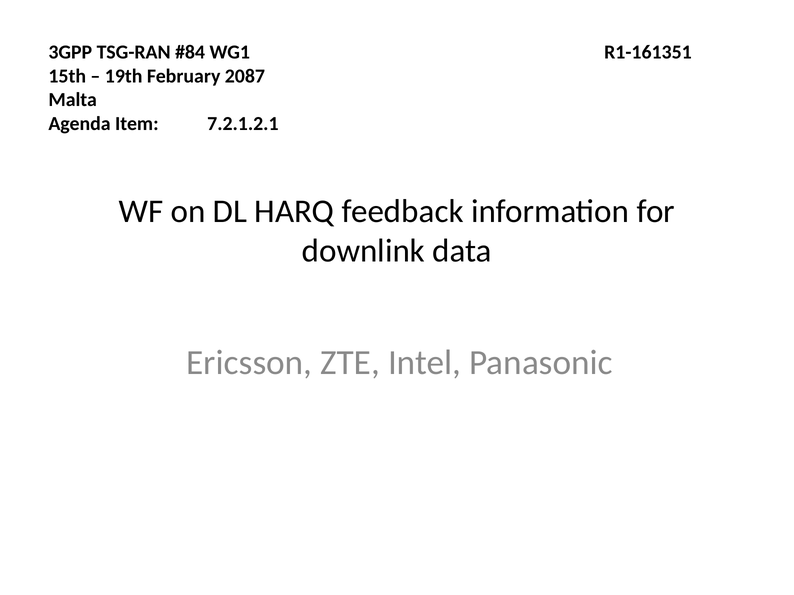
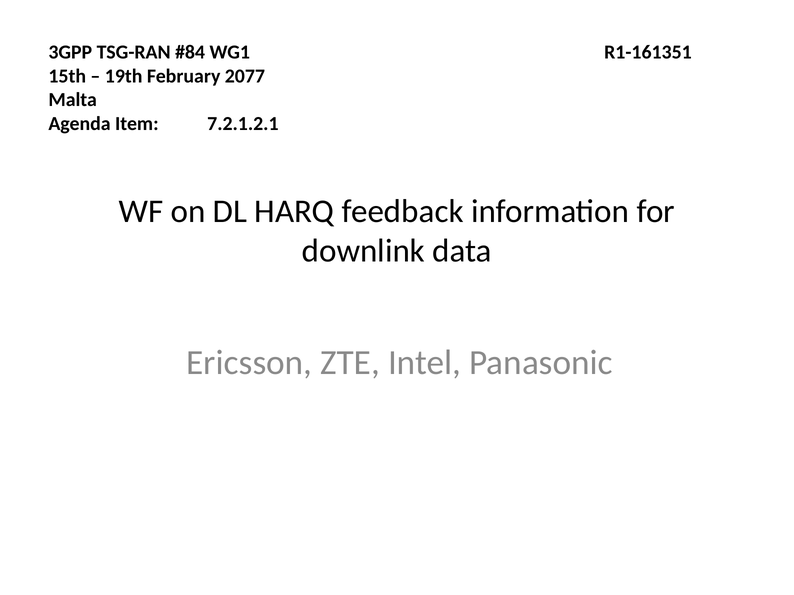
2087: 2087 -> 2077
